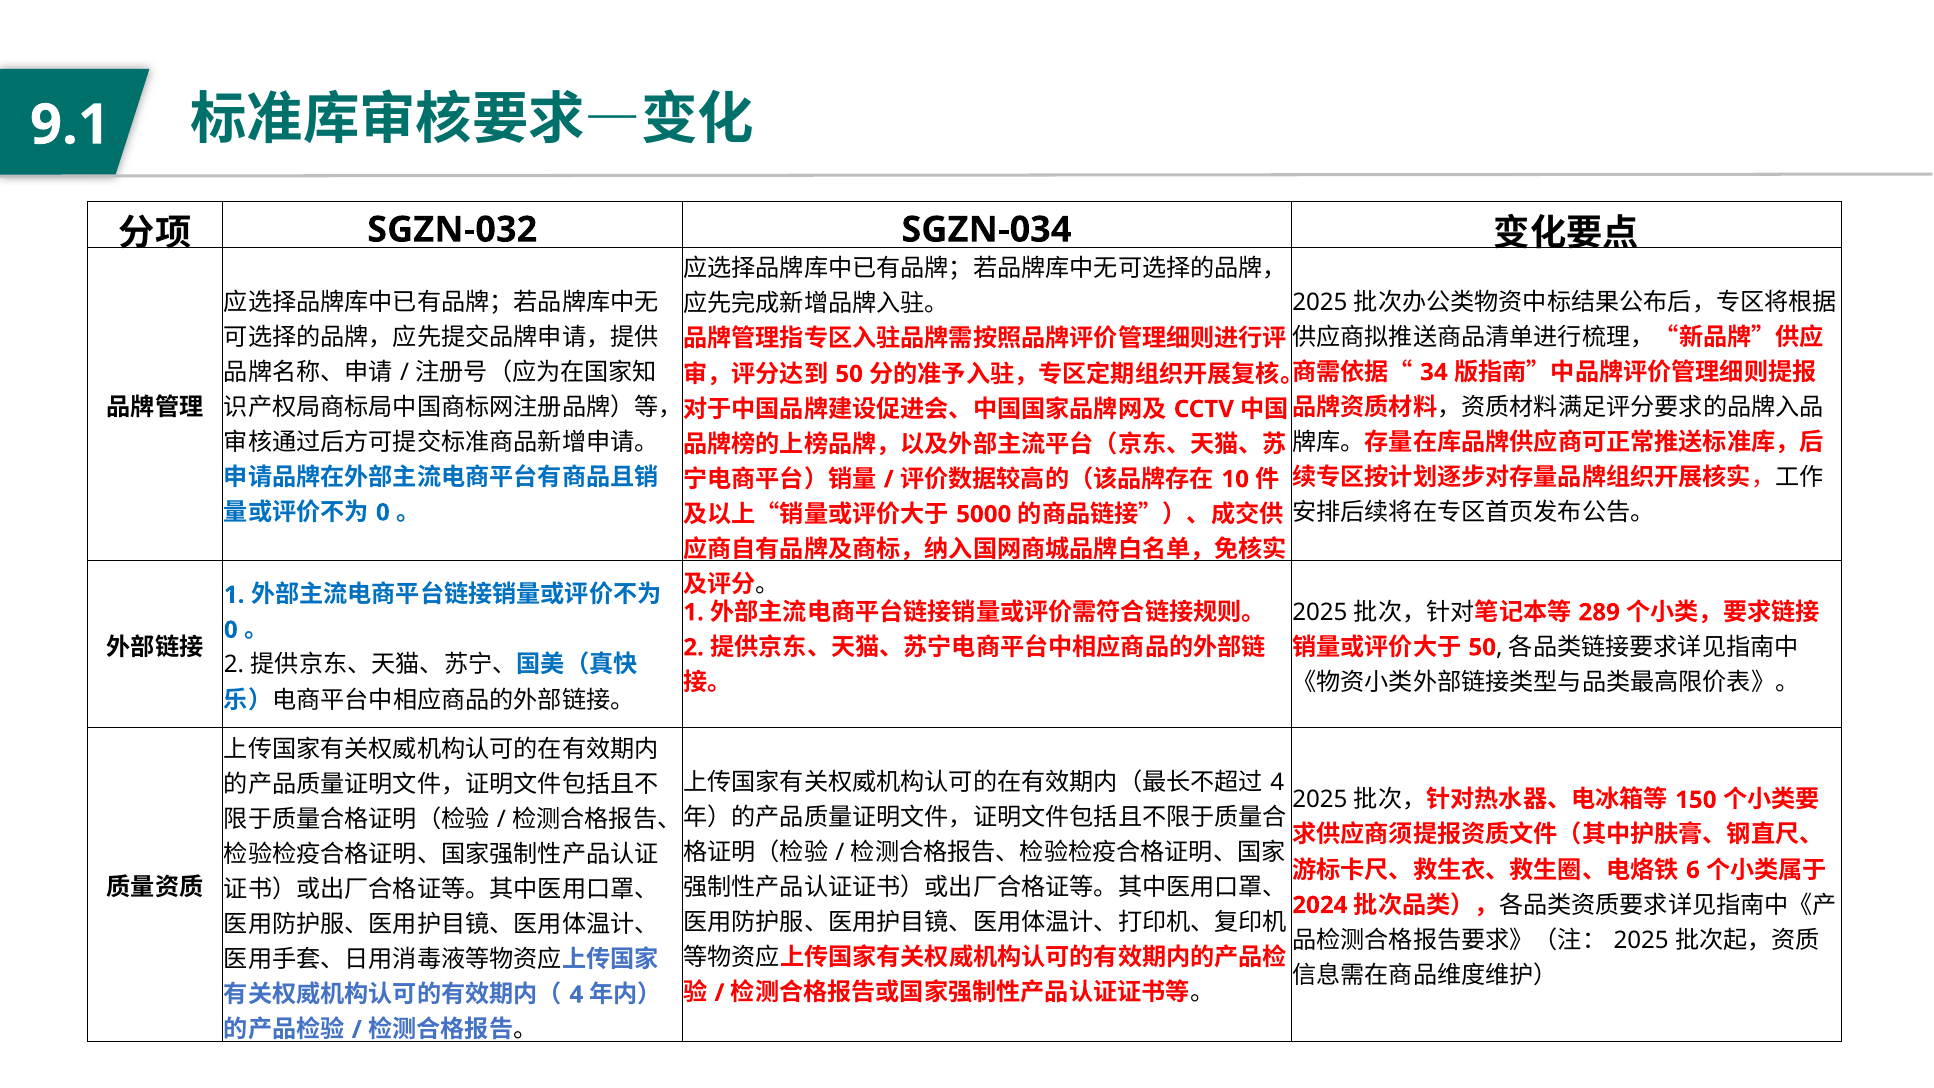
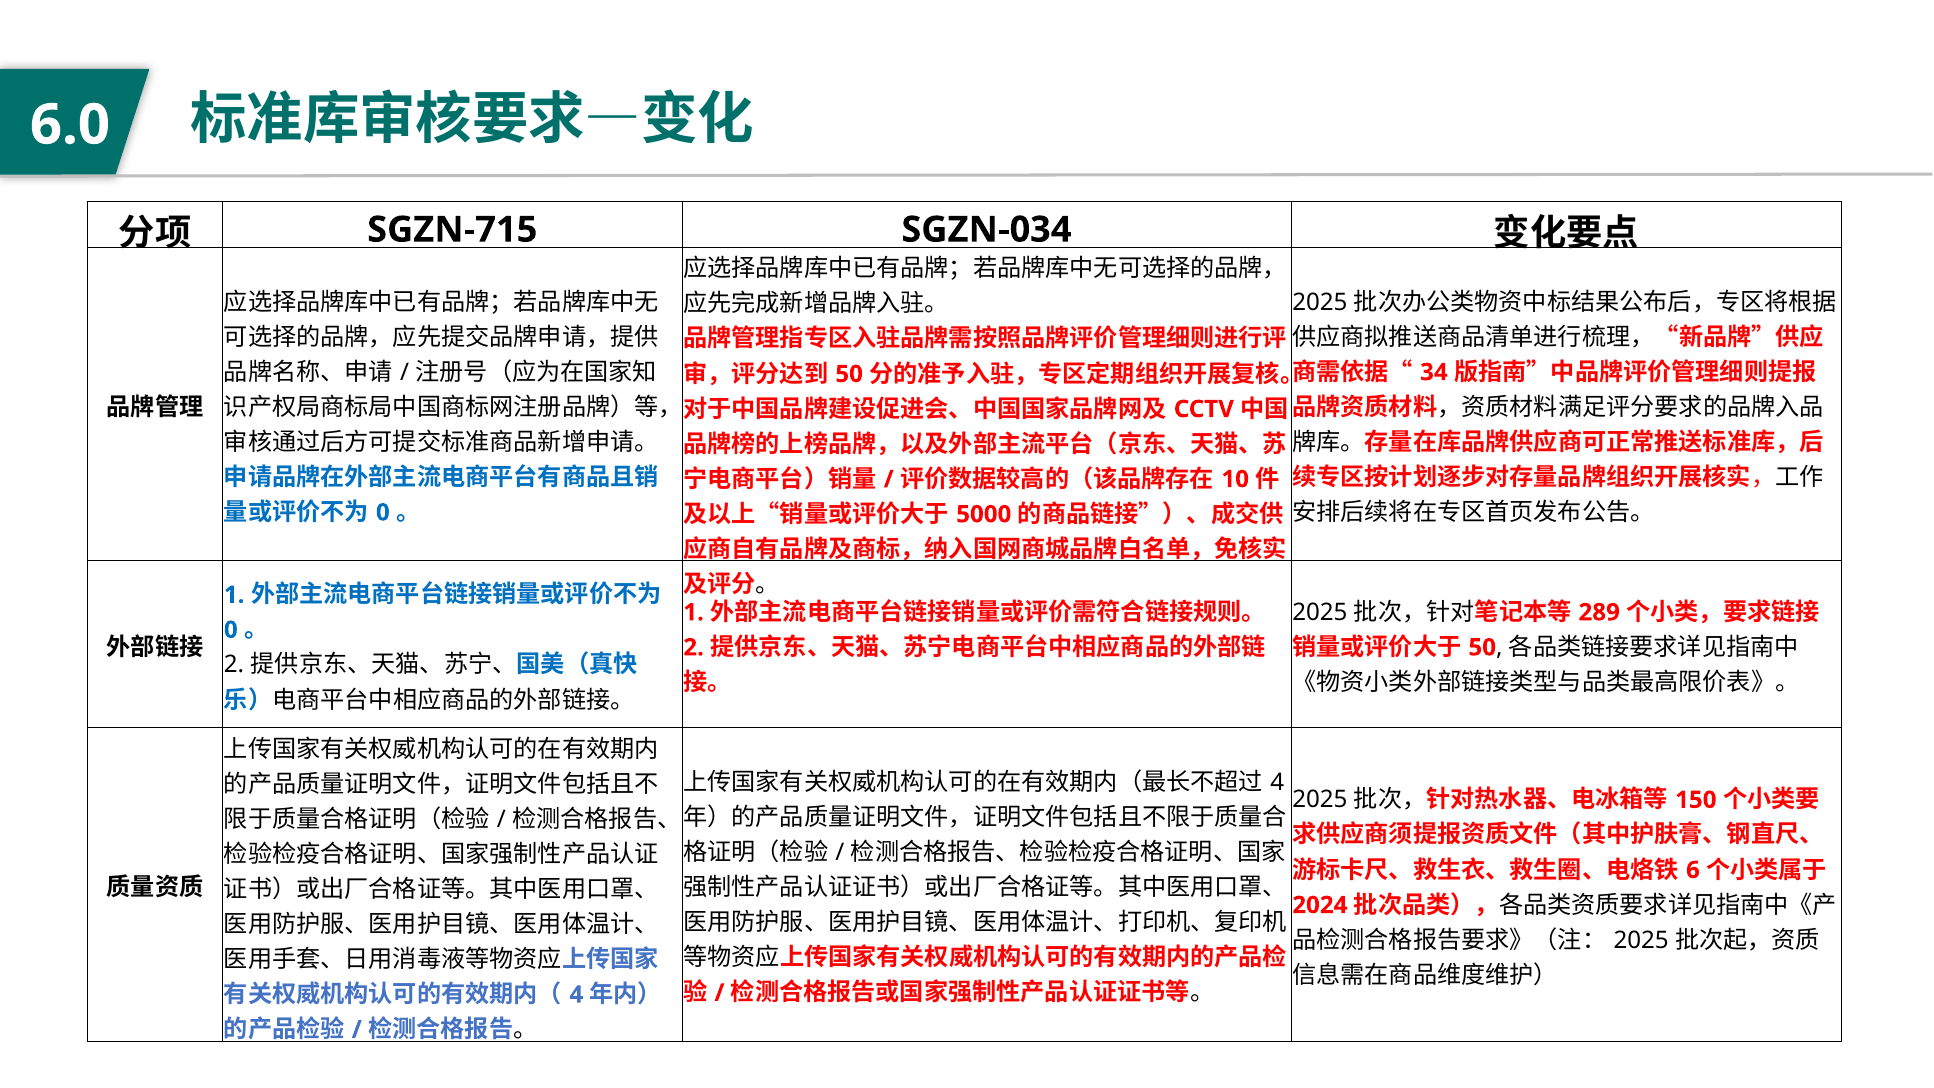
9.1: 9.1 -> 6.0
SGZN-032: SGZN-032 -> SGZN-715
